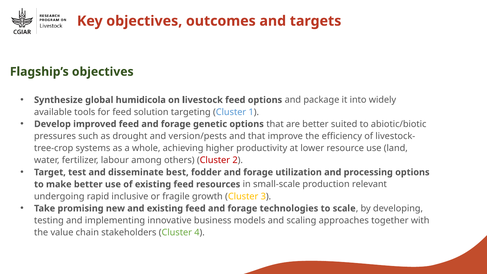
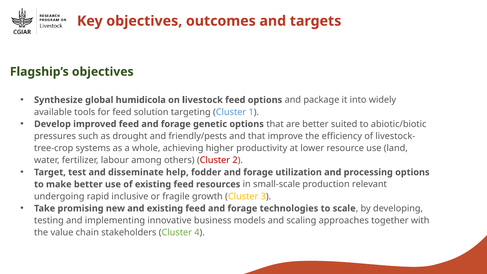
version/pests: version/pests -> friendly/pests
best: best -> help
